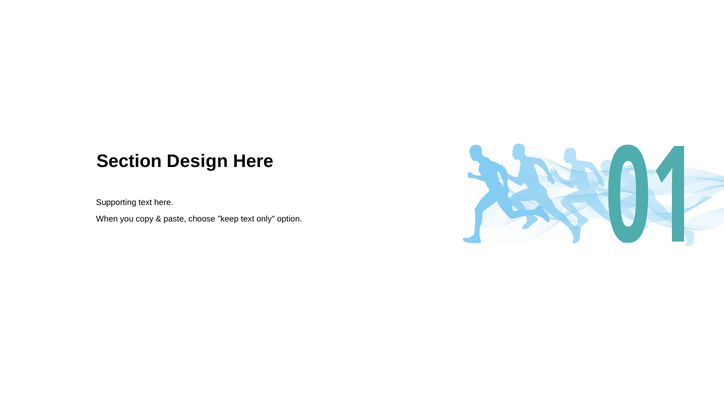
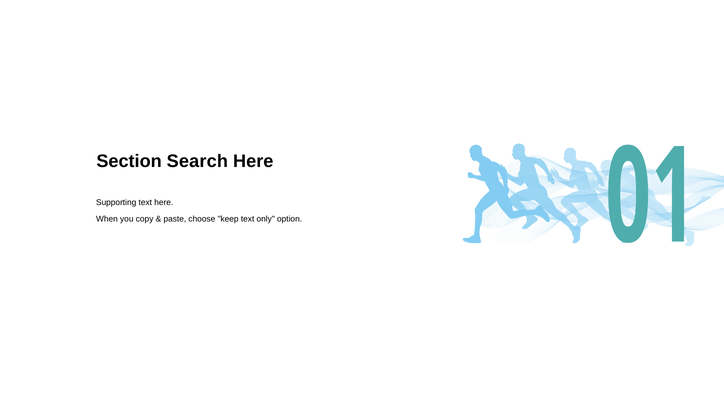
Design: Design -> Search
